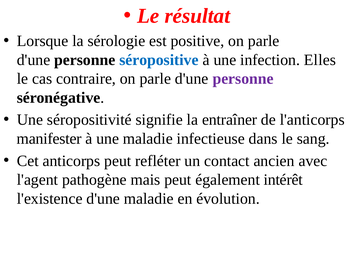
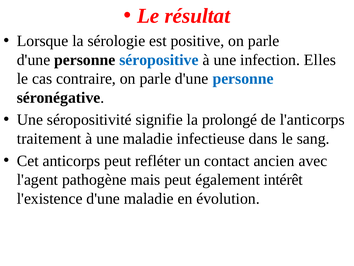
personne at (243, 79) colour: purple -> blue
entraîner: entraîner -> prolongé
manifester: manifester -> traitement
